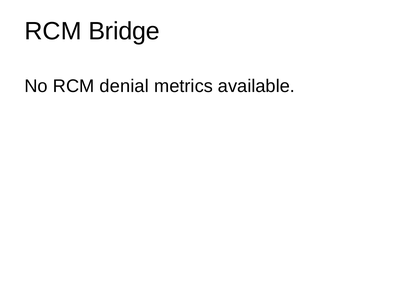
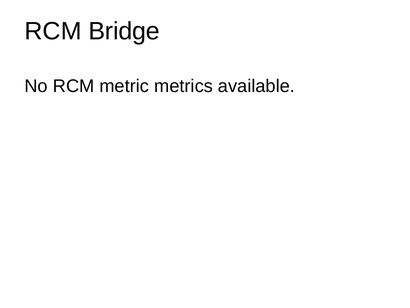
denial: denial -> metric
